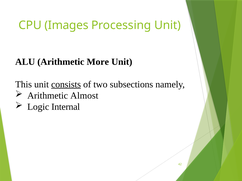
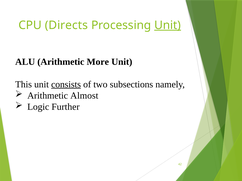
Images: Images -> Directs
Unit at (168, 25) underline: none -> present
Internal: Internal -> Further
